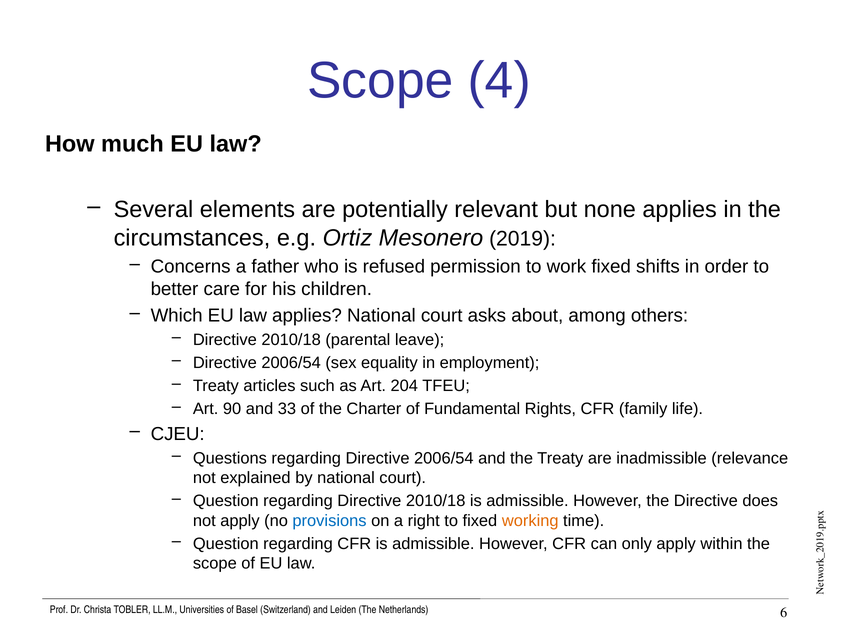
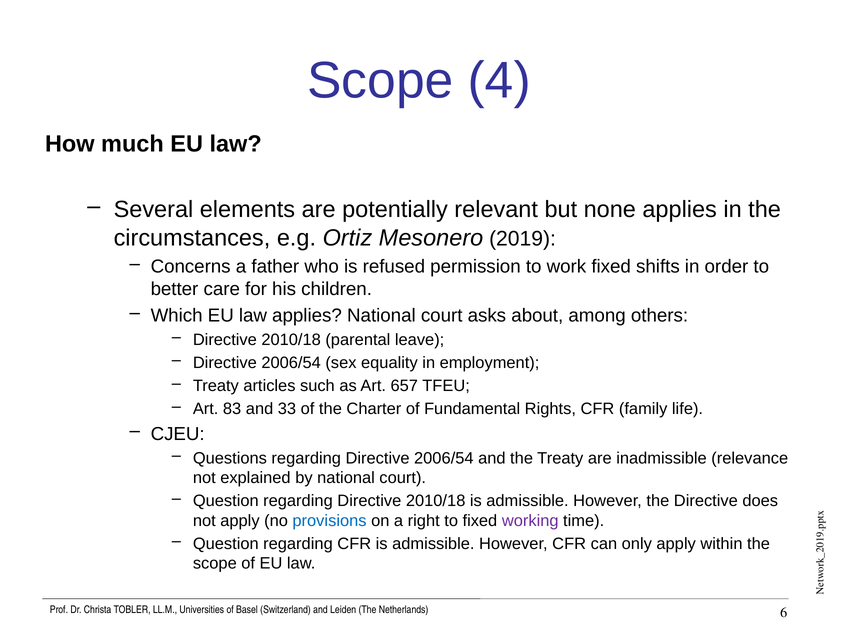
204: 204 -> 657
90: 90 -> 83
working colour: orange -> purple
